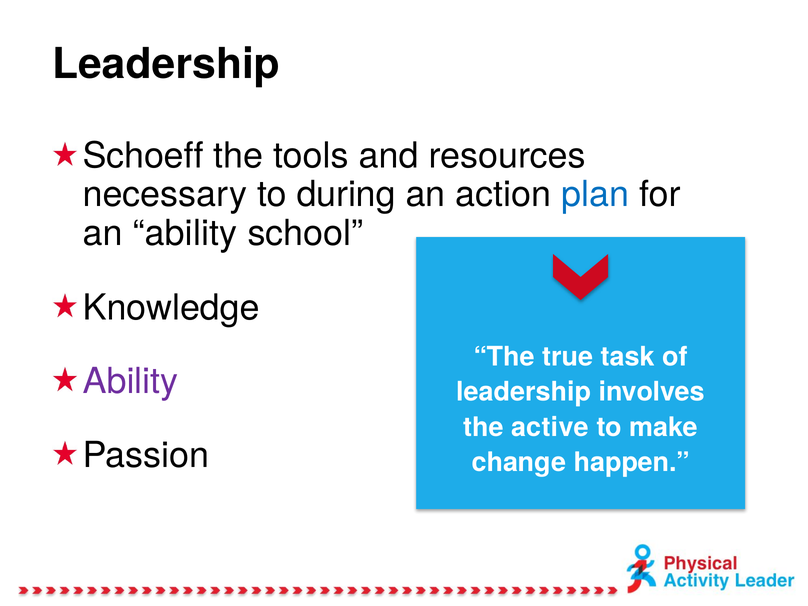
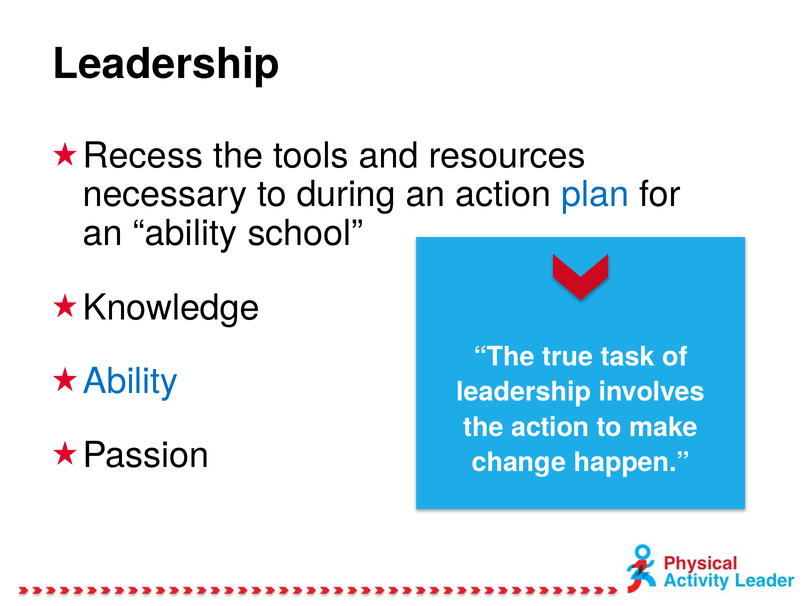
Schoeff: Schoeff -> Recess
Ability at (130, 382) colour: purple -> blue
the active: active -> action
